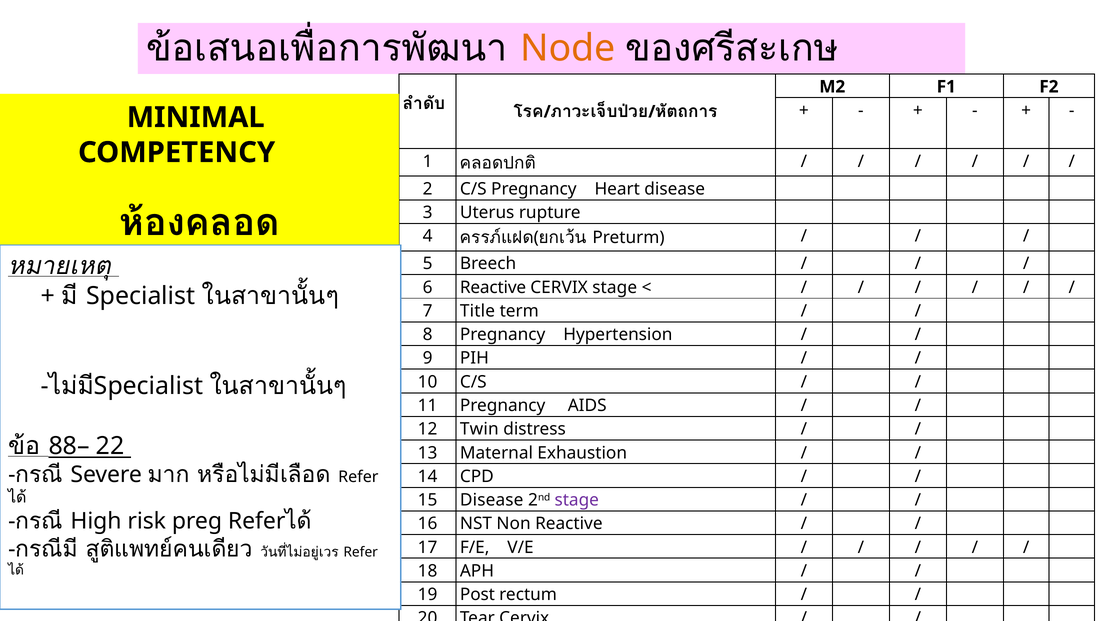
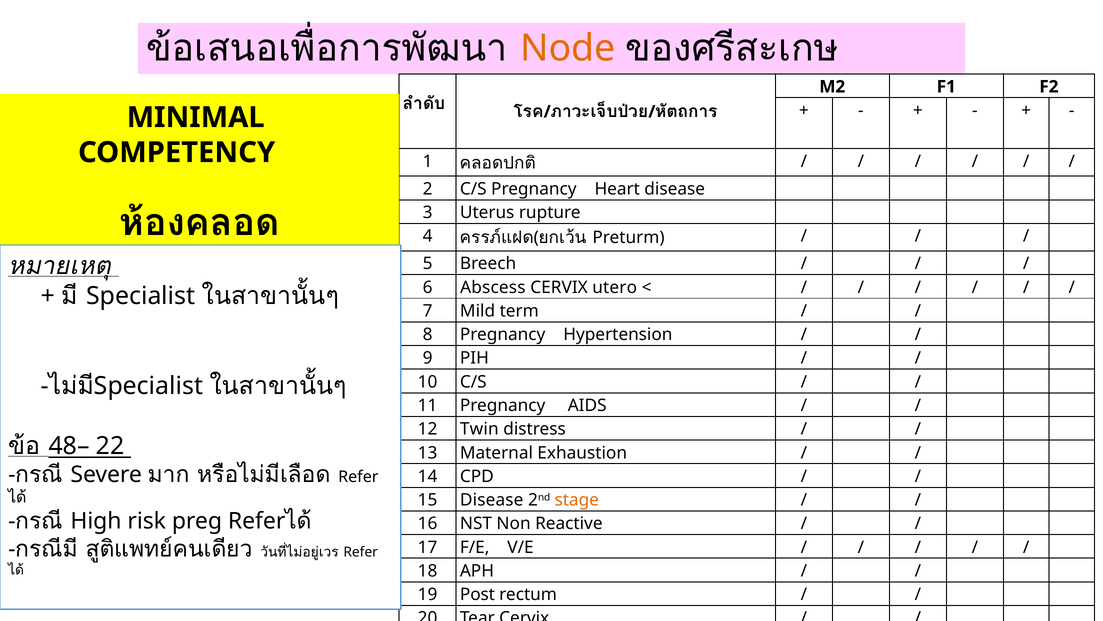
6 Reactive: Reactive -> Abscess
CERVIX stage: stage -> utero
Title: Title -> Mild
88–: 88– -> 48–
stage at (577, 500) colour: purple -> orange
